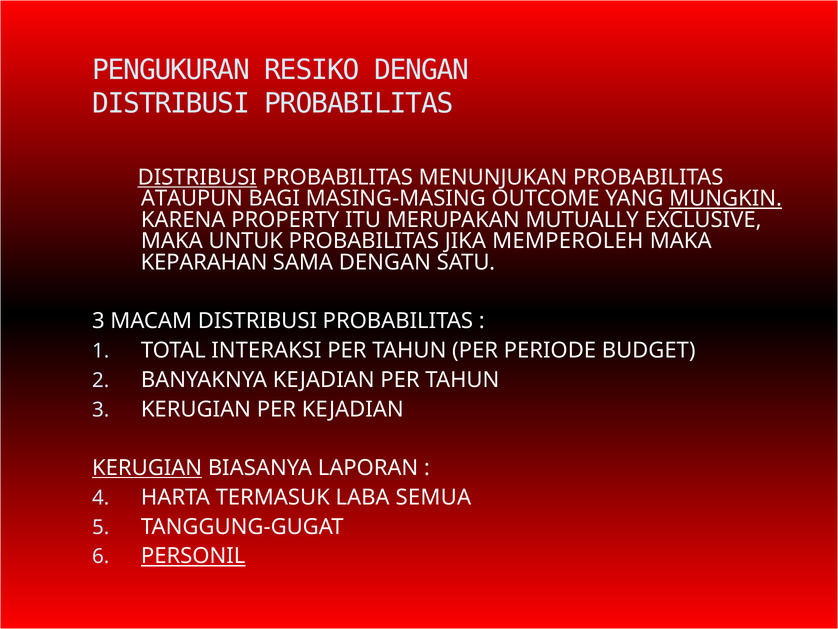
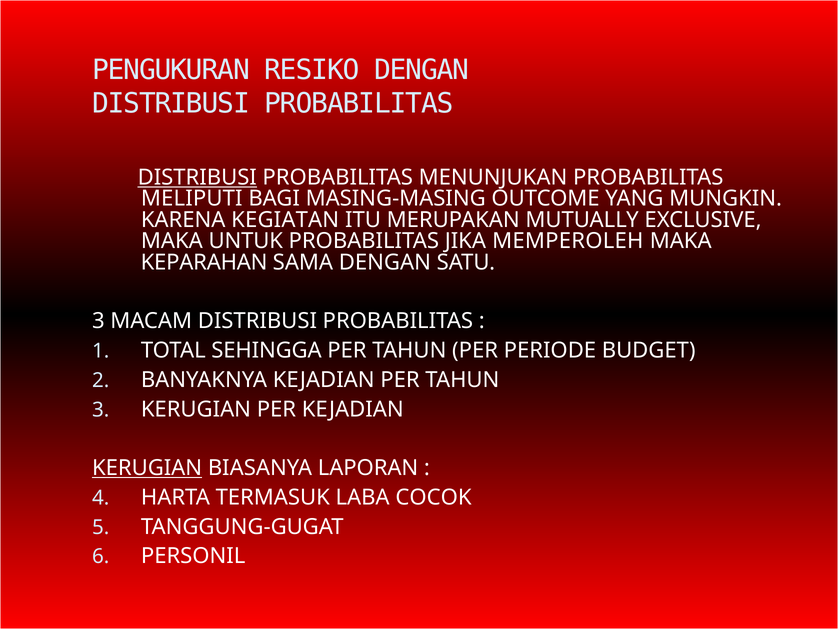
ATAUPUN: ATAUPUN -> MELIPUTI
MUNGKIN underline: present -> none
PROPERTY: PROPERTY -> KEGIATAN
INTERAKSI: INTERAKSI -> SEHINGGA
SEMUA: SEMUA -> COCOK
PERSONIL underline: present -> none
